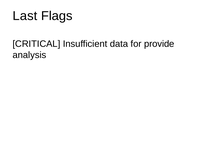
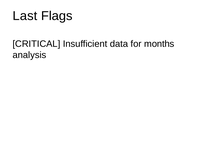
provide: provide -> months
